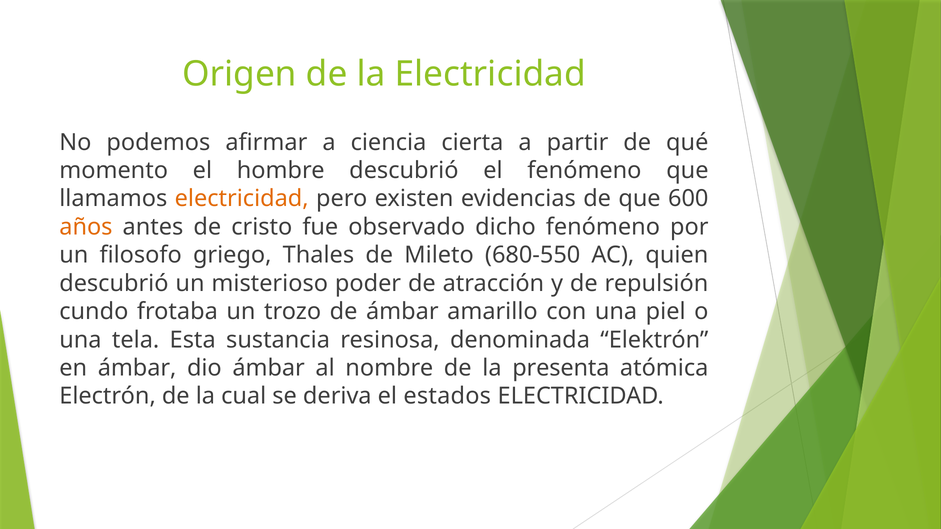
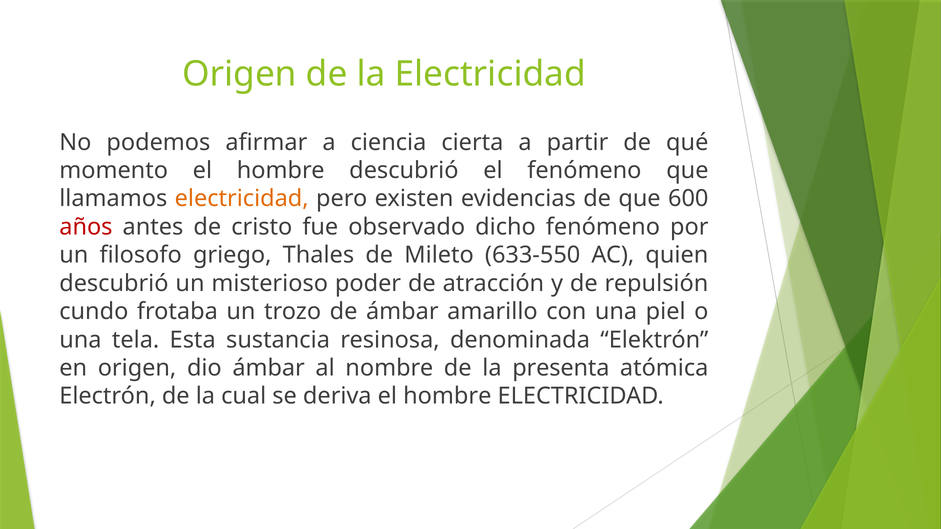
años colour: orange -> red
680-550: 680-550 -> 633-550
en ámbar: ámbar -> origen
deriva el estados: estados -> hombre
